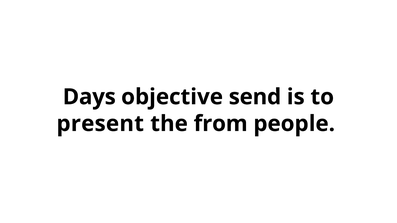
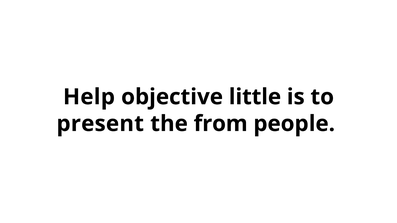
Days: Days -> Help
send: send -> little
